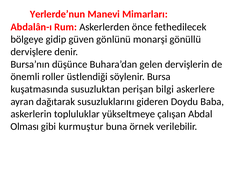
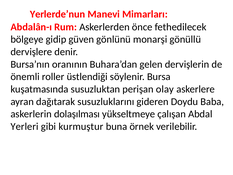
düşünce: düşünce -> oranının
bilgi: bilgi -> olay
topluluklar: topluluklar -> dolaşılması
Olması: Olması -> Yerleri
